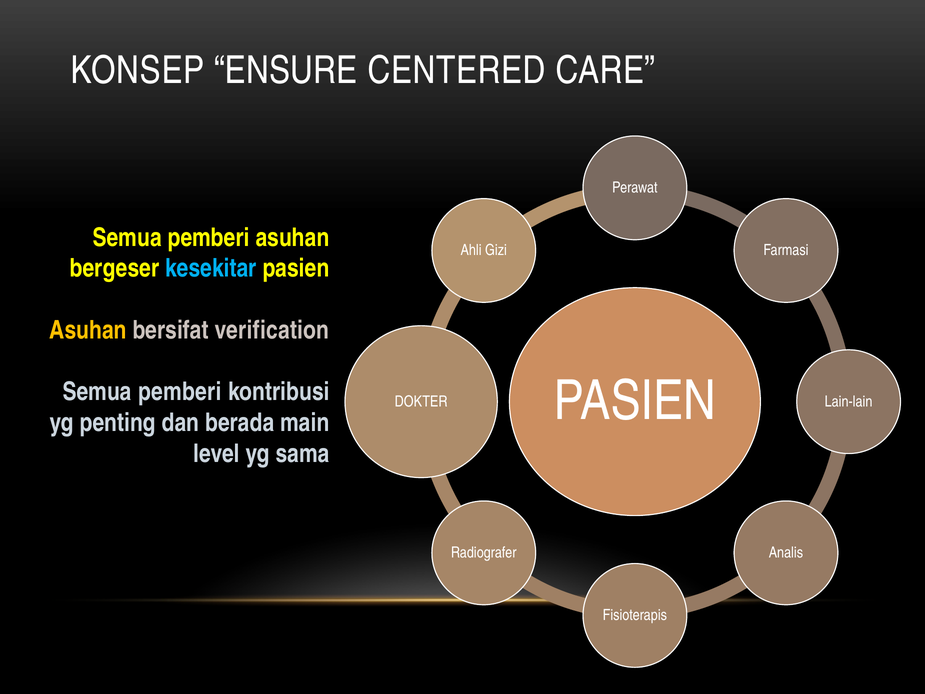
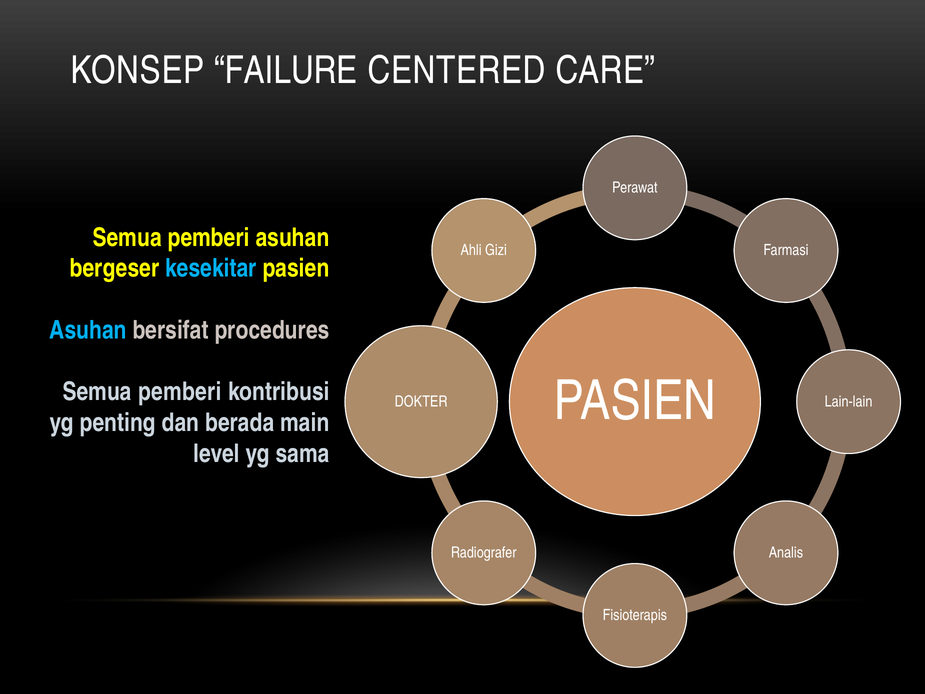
ENSURE: ENSURE -> FAILURE
Asuhan at (88, 330) colour: yellow -> light blue
verification: verification -> procedures
